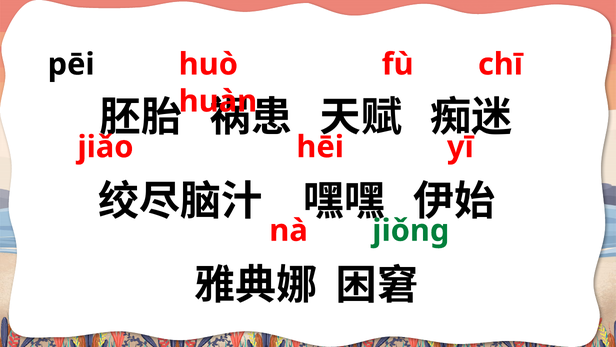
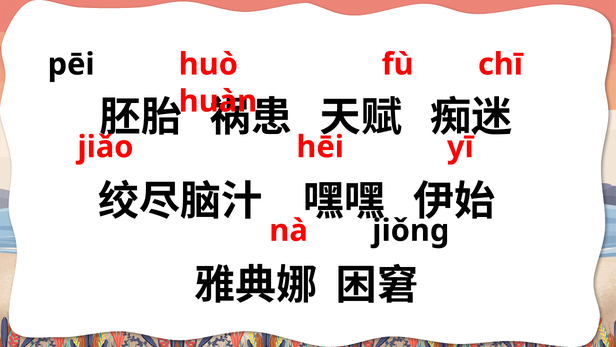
jiǒnɡ colour: green -> black
